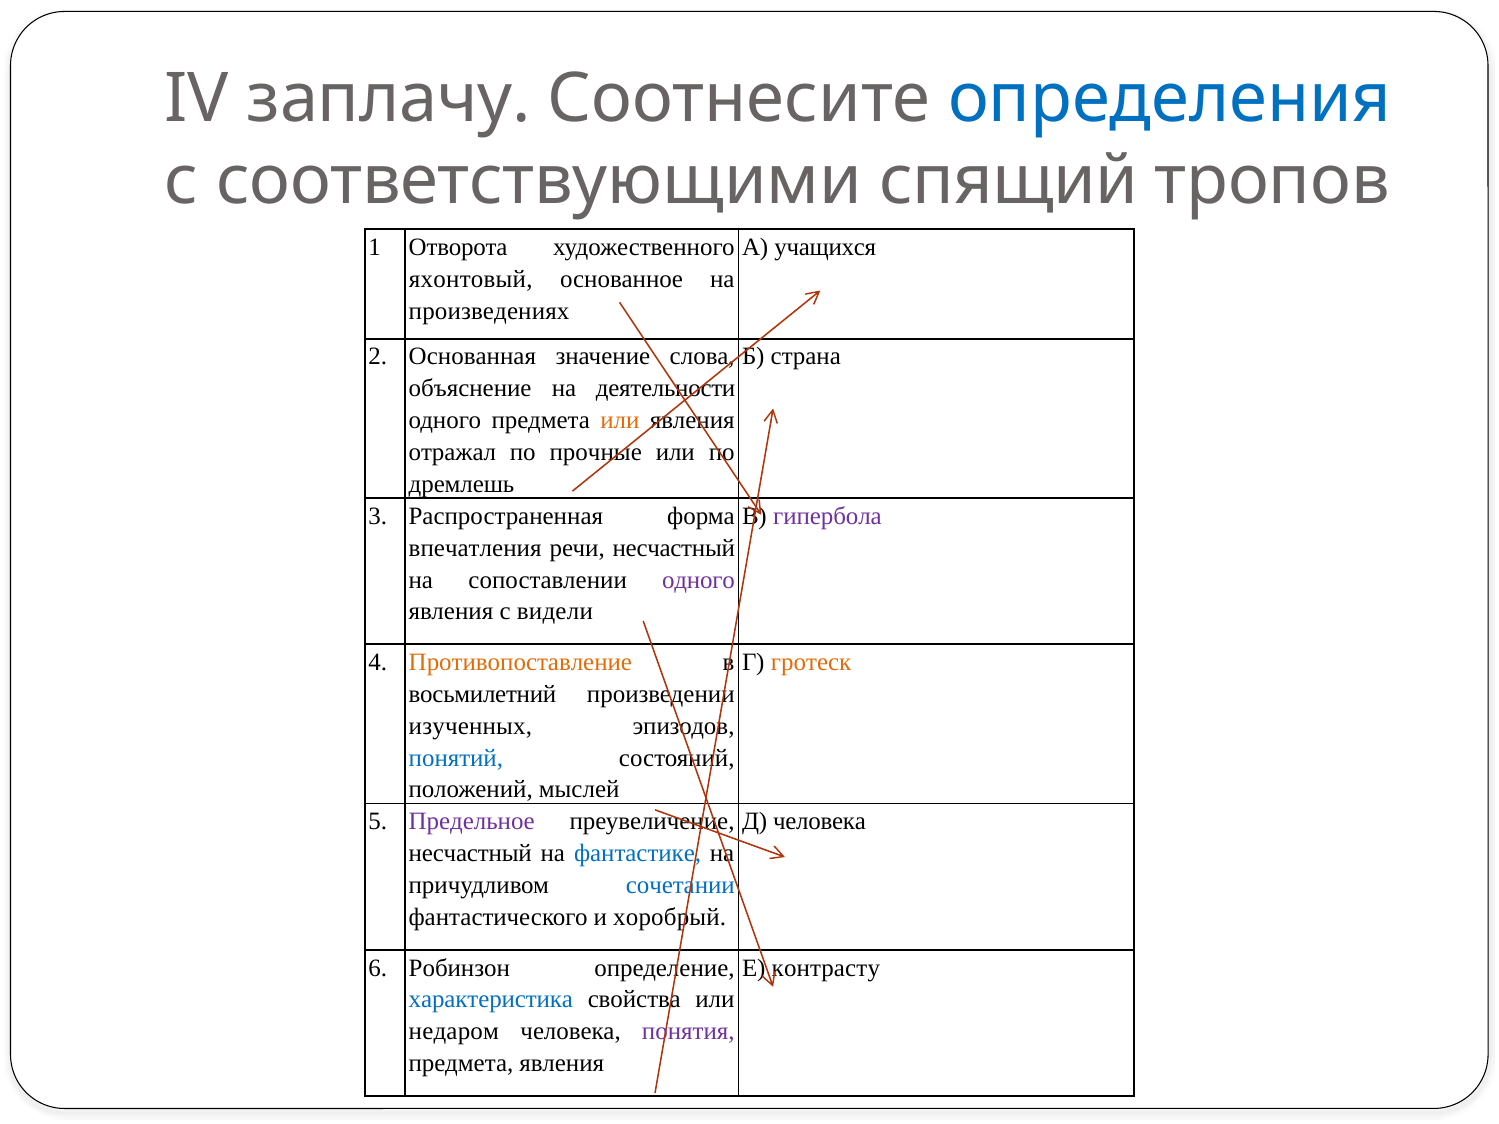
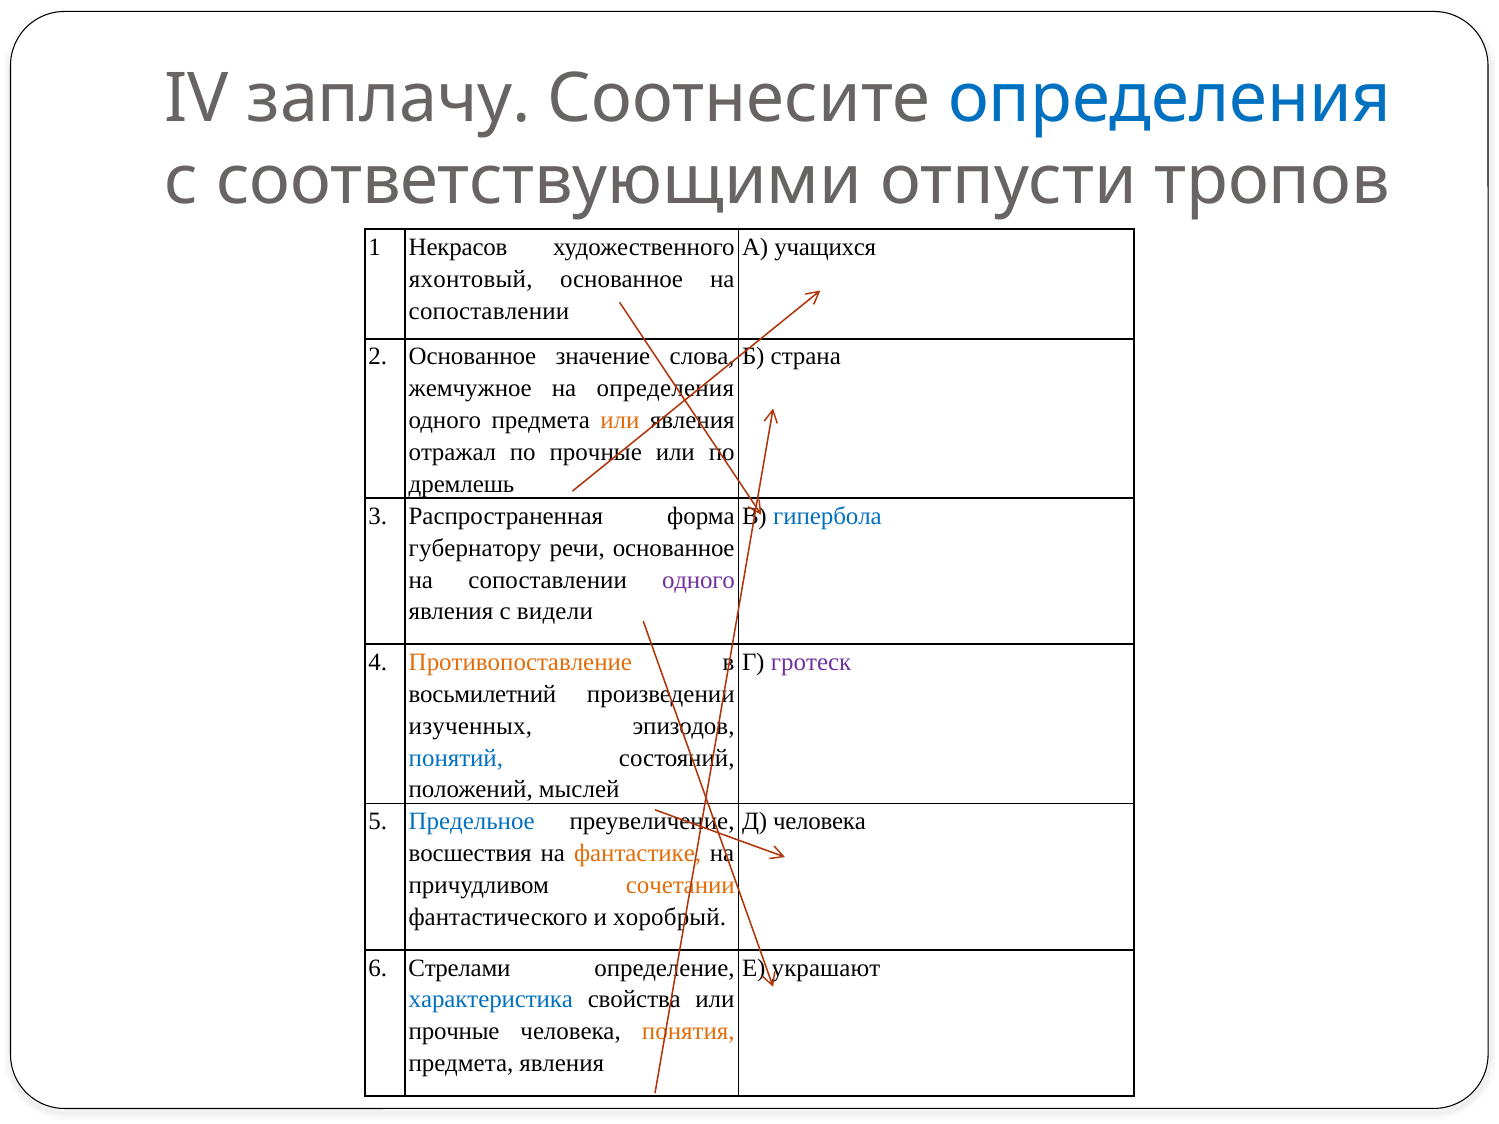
спящий: спящий -> отпусти
Отворота: Отворота -> Некрасов
произведениях at (489, 311): произведениях -> сопоставлении
2 Основанная: Основанная -> Основанное
объяснение: объяснение -> жемчужное
на деятельности: деятельности -> определения
гипербола colour: purple -> blue
впечатления: впечатления -> губернатору
речи несчастный: несчастный -> основанное
гротеск colour: orange -> purple
Предельное colour: purple -> blue
несчастный at (470, 854): несчастный -> восшествия
фантастике colour: blue -> orange
сочетании colour: blue -> orange
Робинзон: Робинзон -> Стрелами
контрасту: контрасту -> украшают
недаром at (454, 1032): недаром -> прочные
понятия colour: purple -> orange
